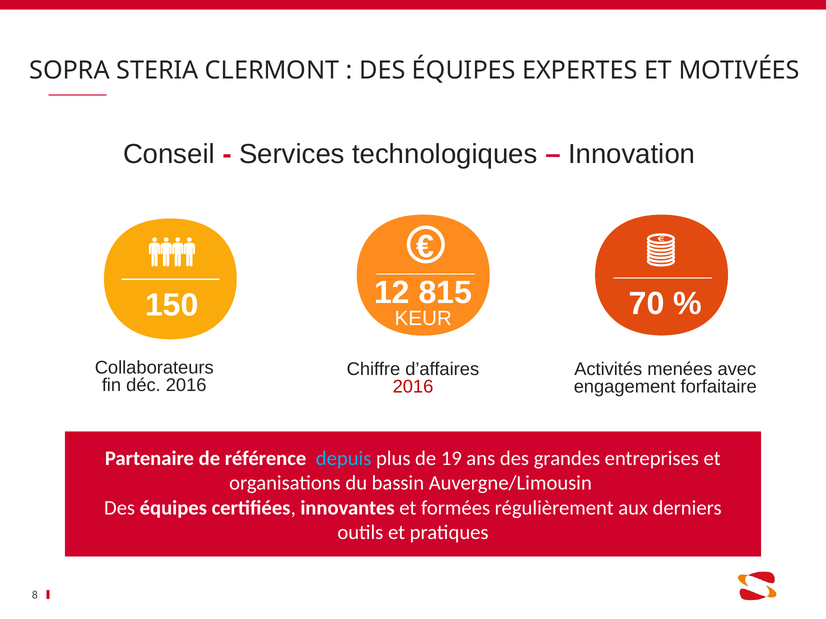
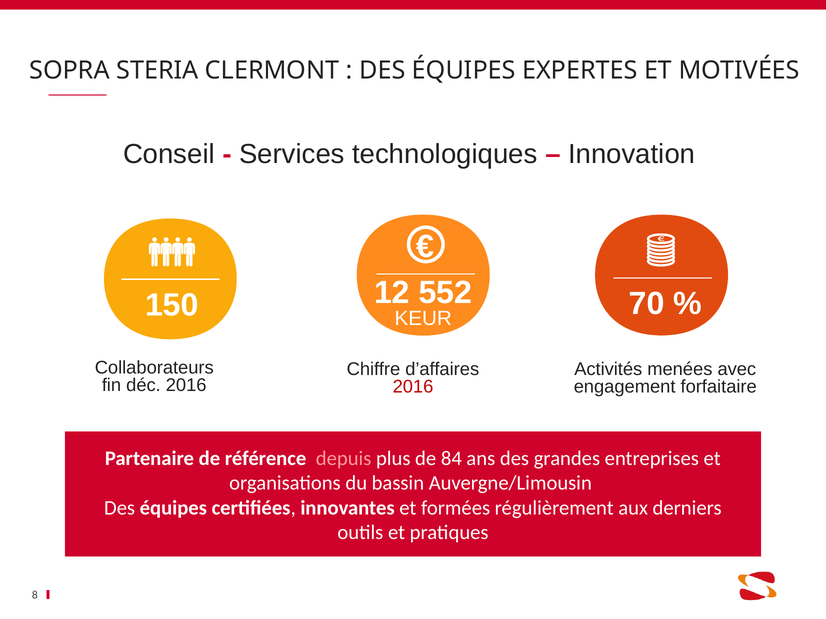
815: 815 -> 552
depuis colour: light blue -> pink
19: 19 -> 84
